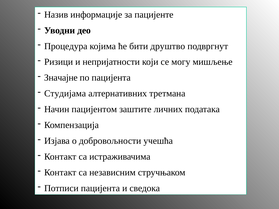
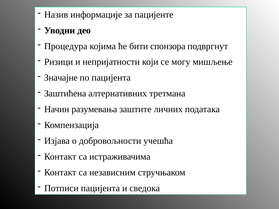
друштво: друштво -> спонзора
Студијама: Студијама -> Заштићена
пацијентом: пацијентом -> разумевања
